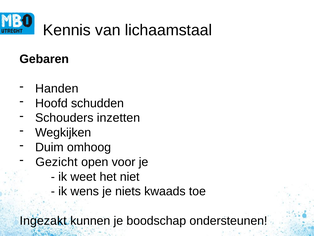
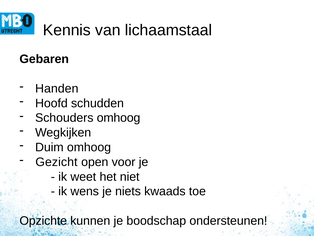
Schouders inzetten: inzetten -> omhoog
Ingezakt: Ingezakt -> Opzichte
